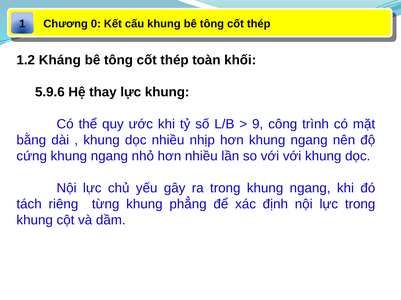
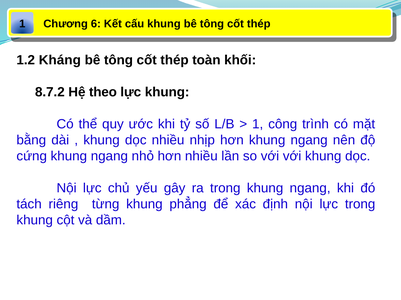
0: 0 -> 6
5.9.6: 5.9.6 -> 8.7.2
thay: thay -> theo
9 at (258, 124): 9 -> 1
